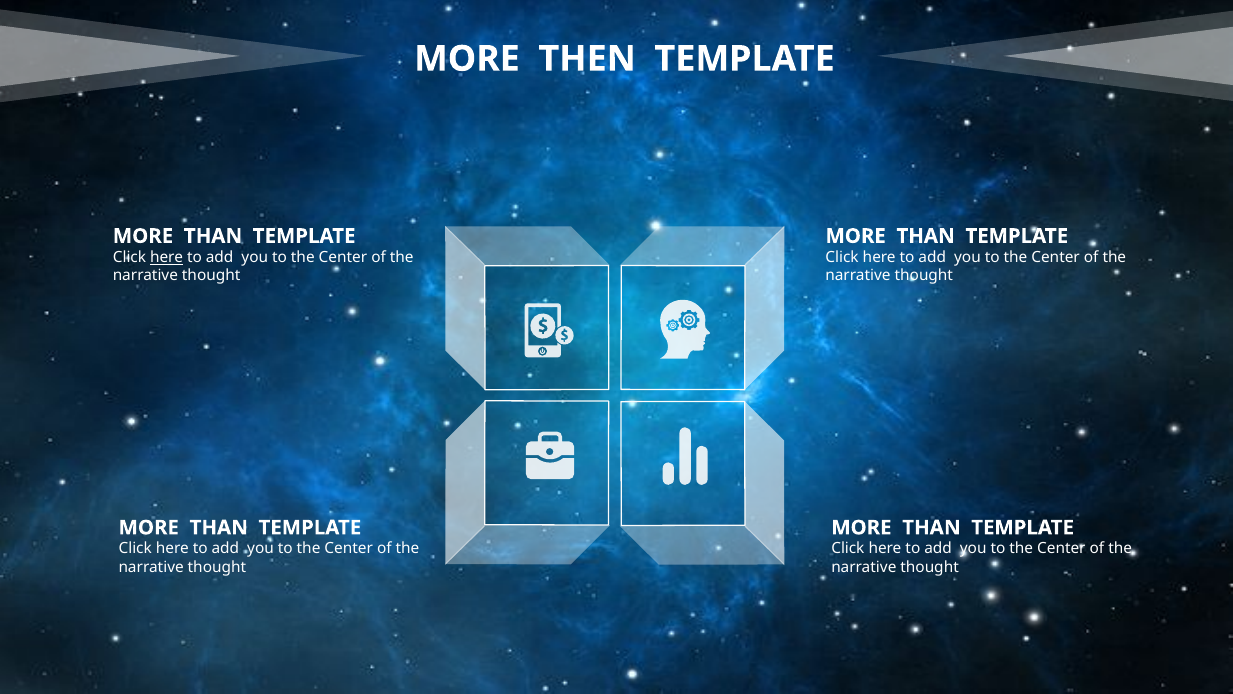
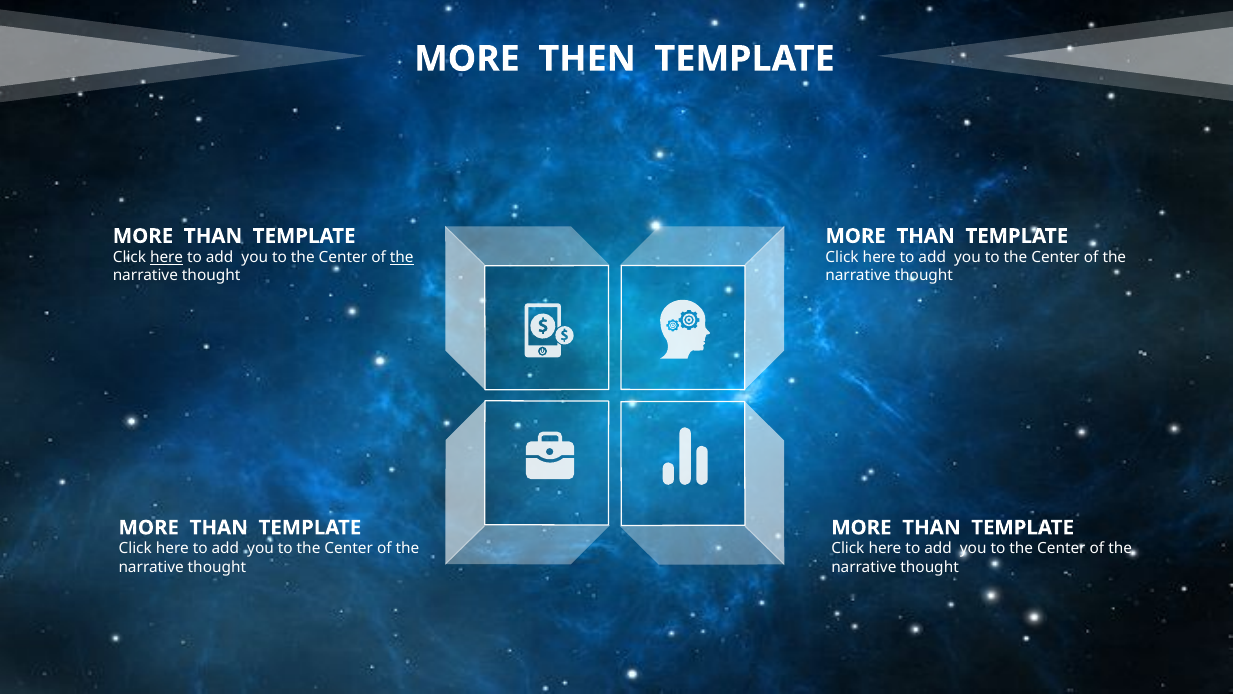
the at (402, 257) underline: none -> present
